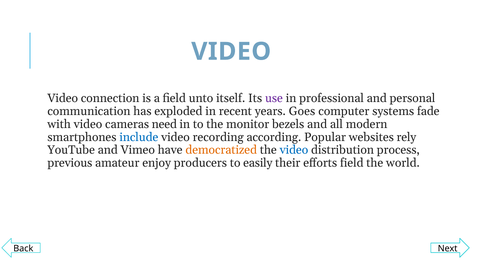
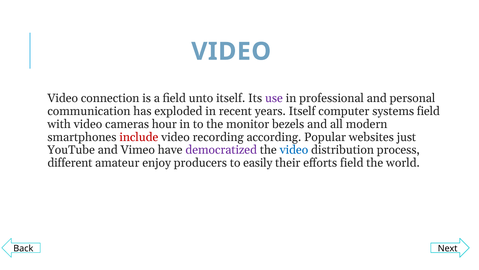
years Goes: Goes -> Itself
systems fade: fade -> field
need: need -> hour
include colour: blue -> red
rely: rely -> just
democratized colour: orange -> purple
previous: previous -> different
